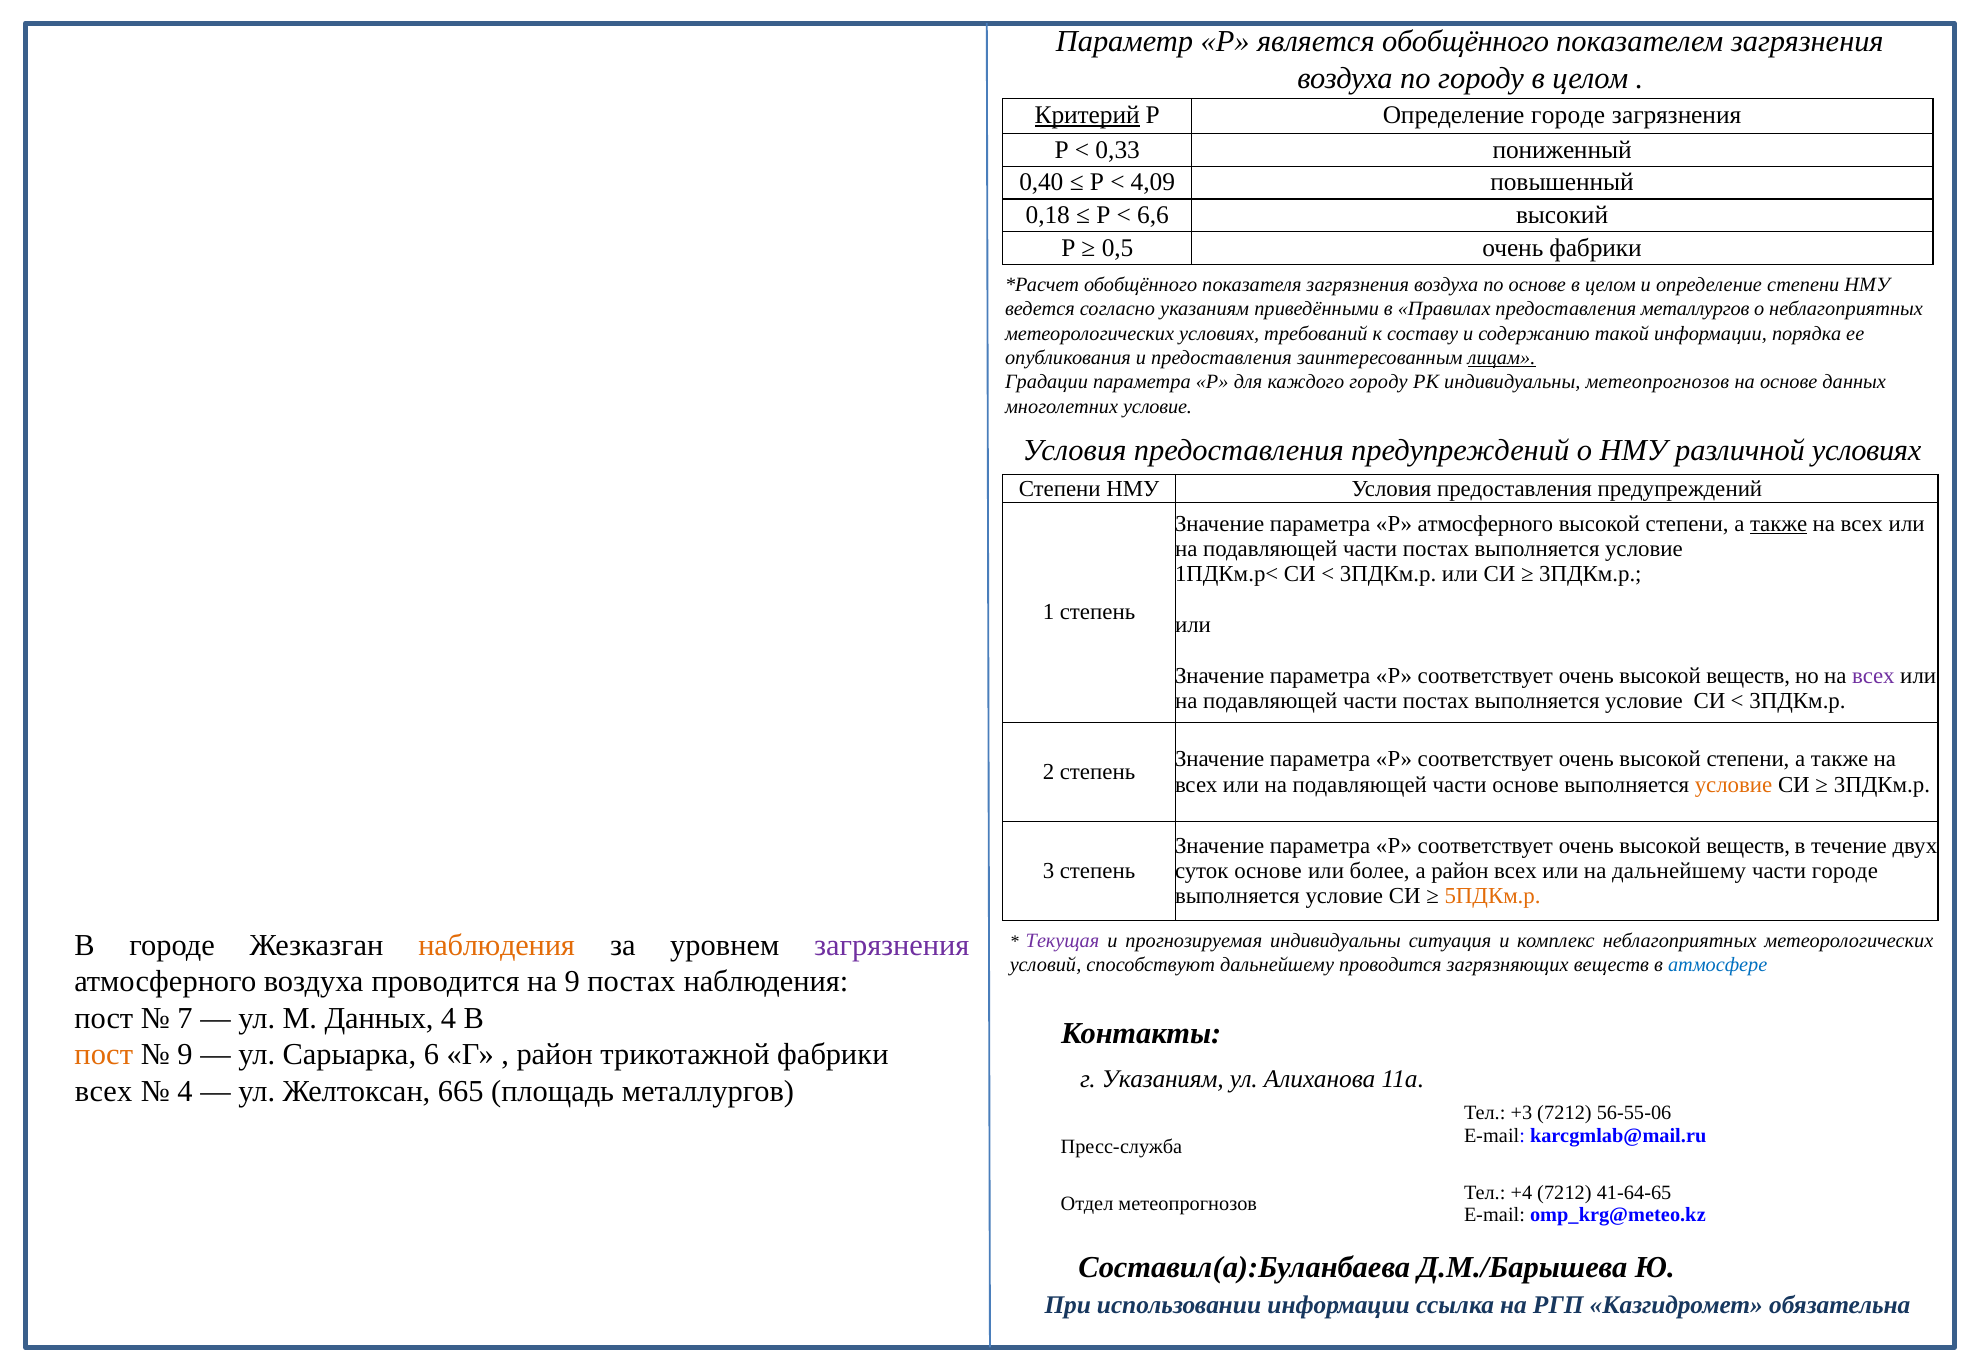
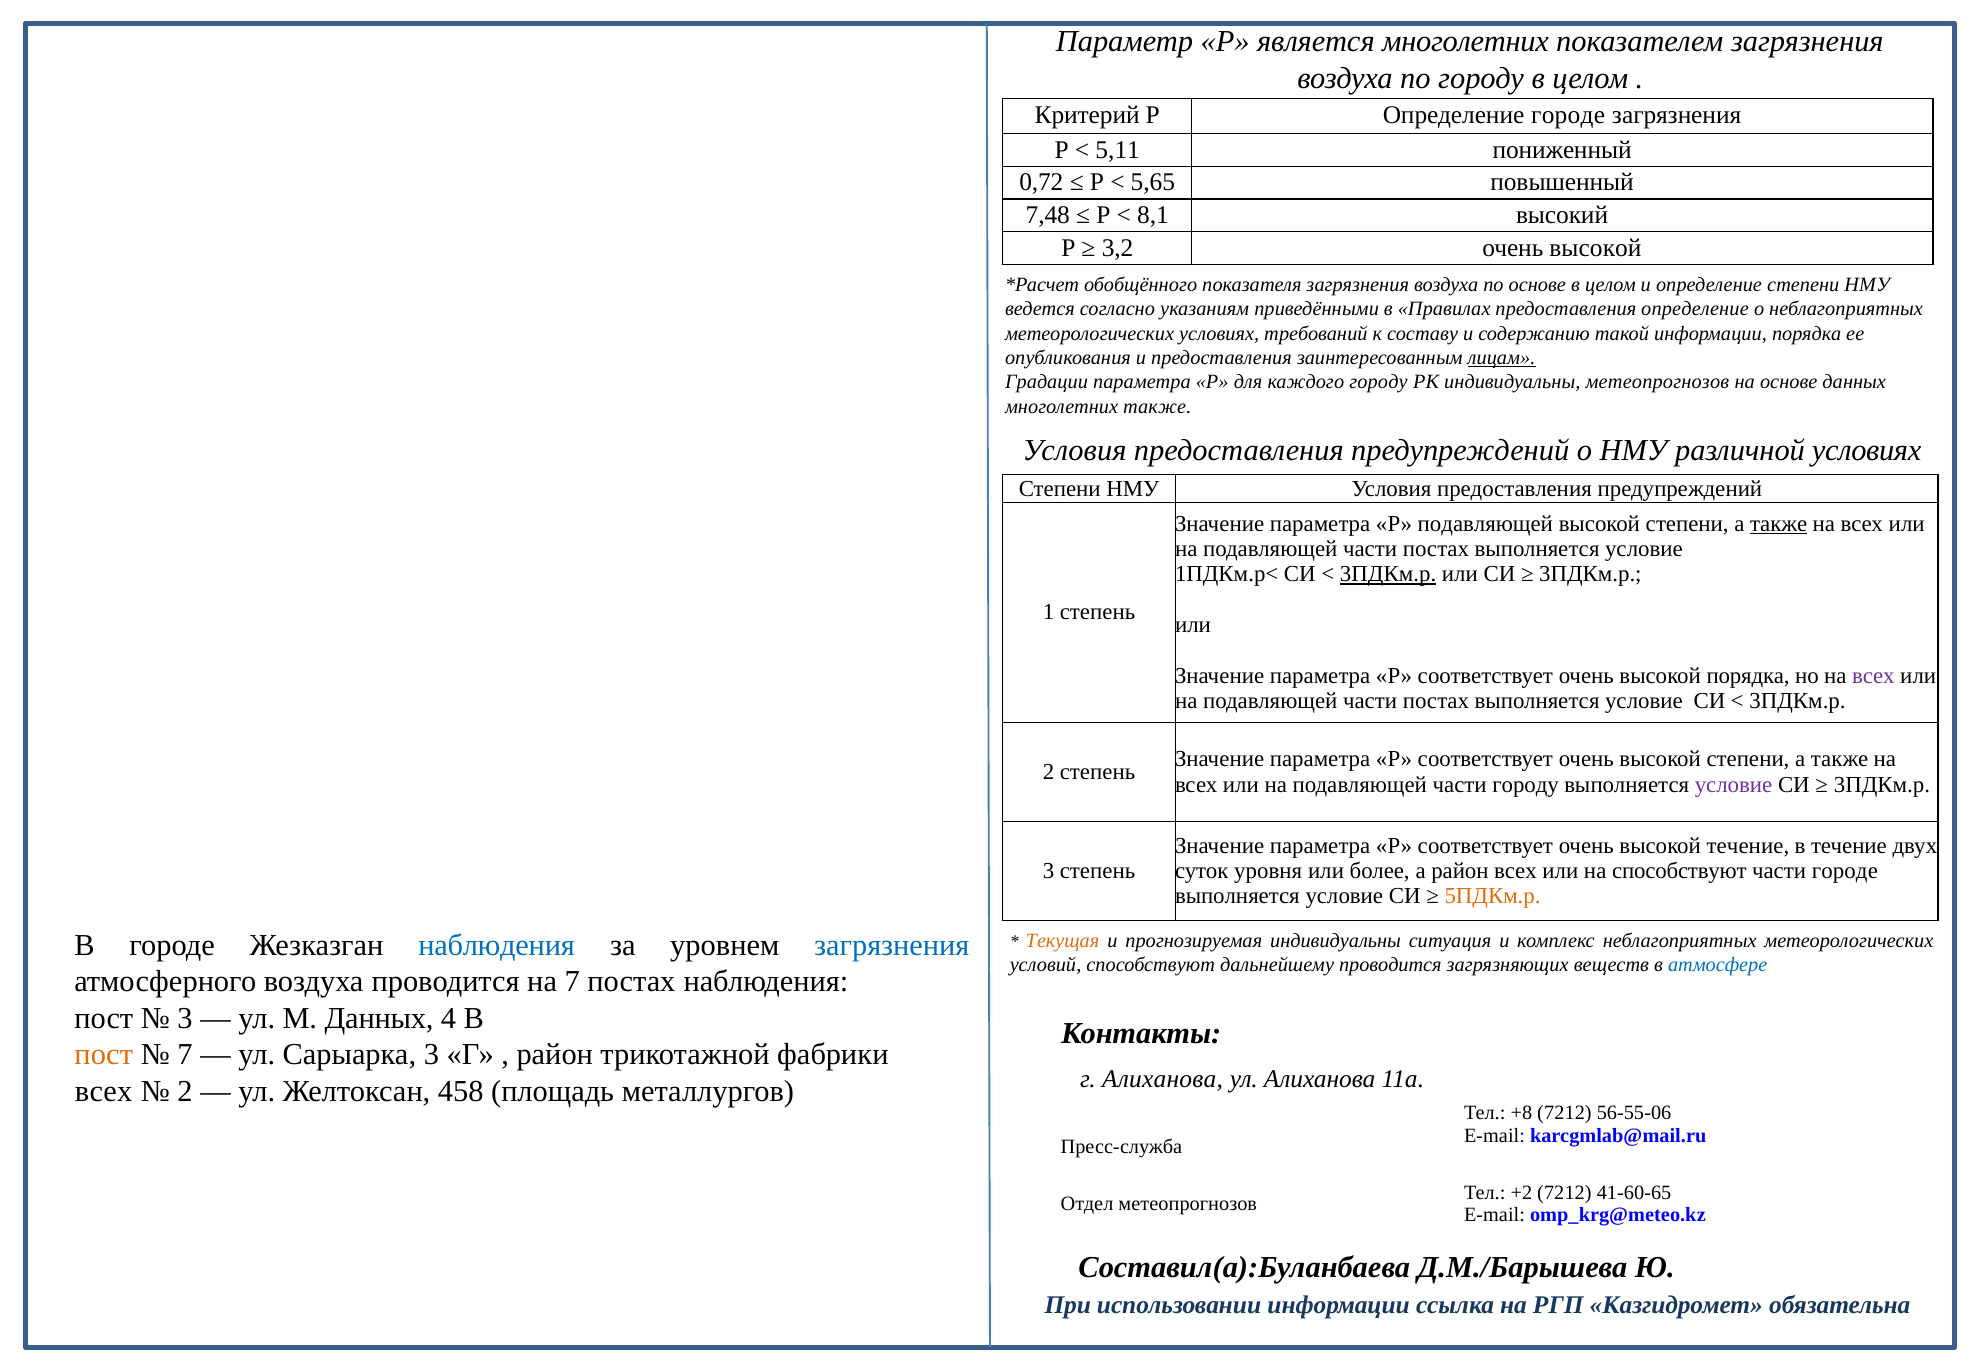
является обобщённого: обобщённого -> многолетних
Критерий underline: present -> none
0,33: 0,33 -> 5,11
0,40: 0,40 -> 0,72
4,09: 4,09 -> 5,65
0,18: 0,18 -> 7,48
6,6: 6,6 -> 8,1
0,5: 0,5 -> 3,2
фабрики at (1596, 248): фабрики -> высокой
предоставления металлургов: металлургов -> определение
многолетних условие: условие -> также
Р атмосферного: атмосферного -> подавляющей
3ПДКм.р at (1388, 574) underline: none -> present
веществ at (1748, 676): веществ -> порядка
части основе: основе -> городу
условие at (1734, 784) colour: orange -> purple
веществ at (1748, 845): веществ -> течение
суток основе: основе -> уровня
на дальнейшему: дальнейшему -> способствуют
наблюдения at (497, 945) colour: orange -> blue
загрязнения at (892, 945) colour: purple -> blue
Текущая colour: purple -> orange
на 9: 9 -> 7
7 at (185, 1018): 7 -> 3
9 at (185, 1055): 9 -> 7
Сарыарка 6: 6 -> 3
г Указаниям: Указаниям -> Алиханова
4 at (185, 1091): 4 -> 2
665: 665 -> 458
+3: +3 -> +8
+4: +4 -> +2
41-64-65: 41-64-65 -> 41-60-65
